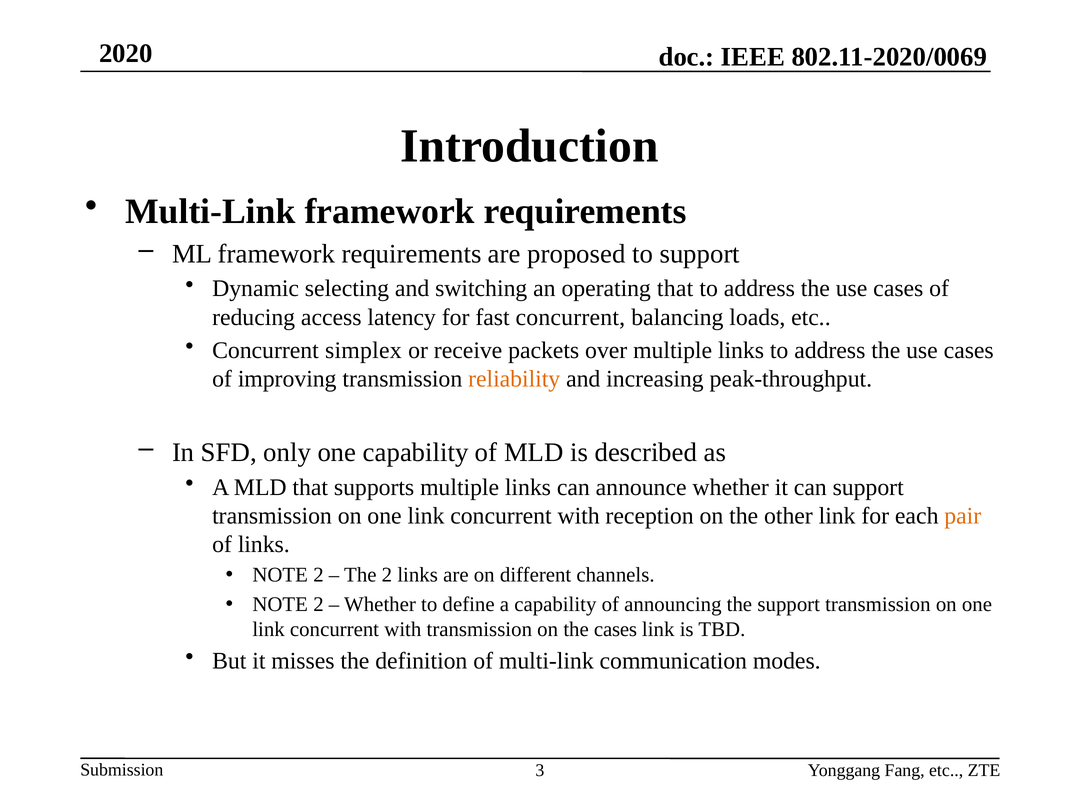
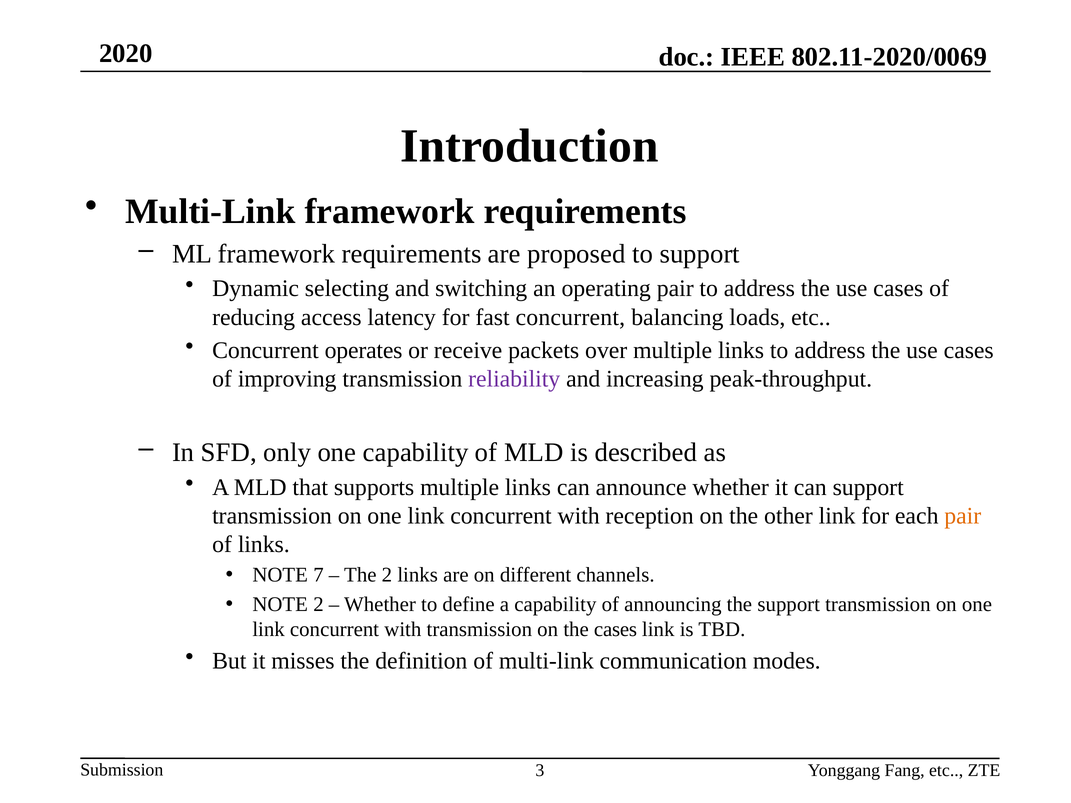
operating that: that -> pair
simplex: simplex -> operates
reliability colour: orange -> purple
2 at (318, 575): 2 -> 7
